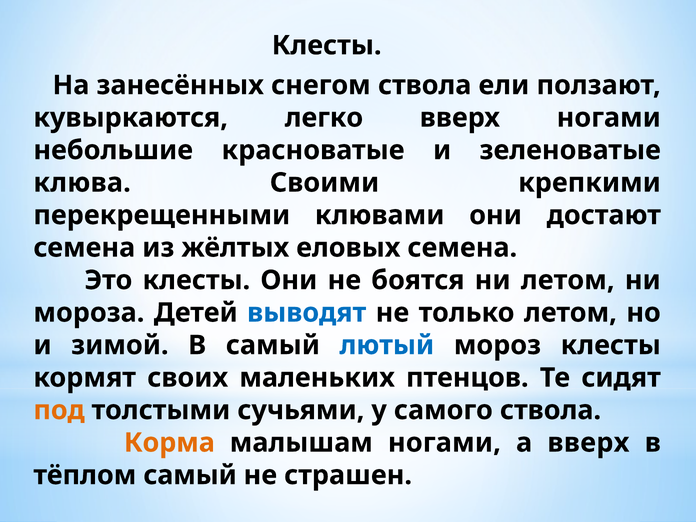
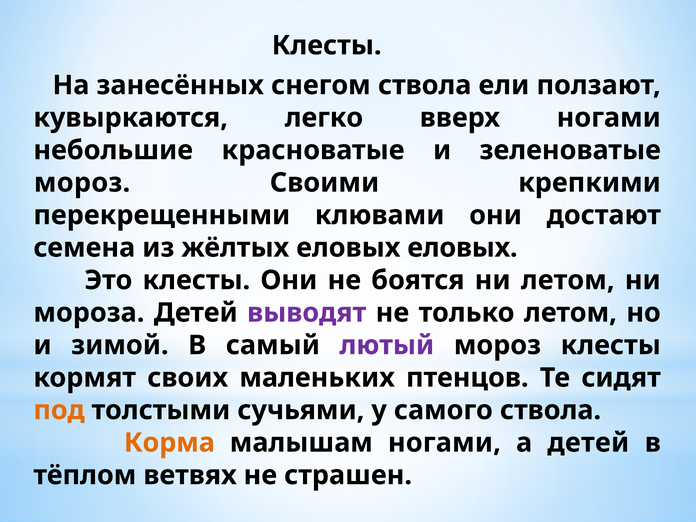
клюва at (82, 183): клюва -> мороз
еловых семена: семена -> еловых
выводят colour: blue -> purple
лютый colour: blue -> purple
а вверх: вверх -> детей
тёплом самый: самый -> ветвях
